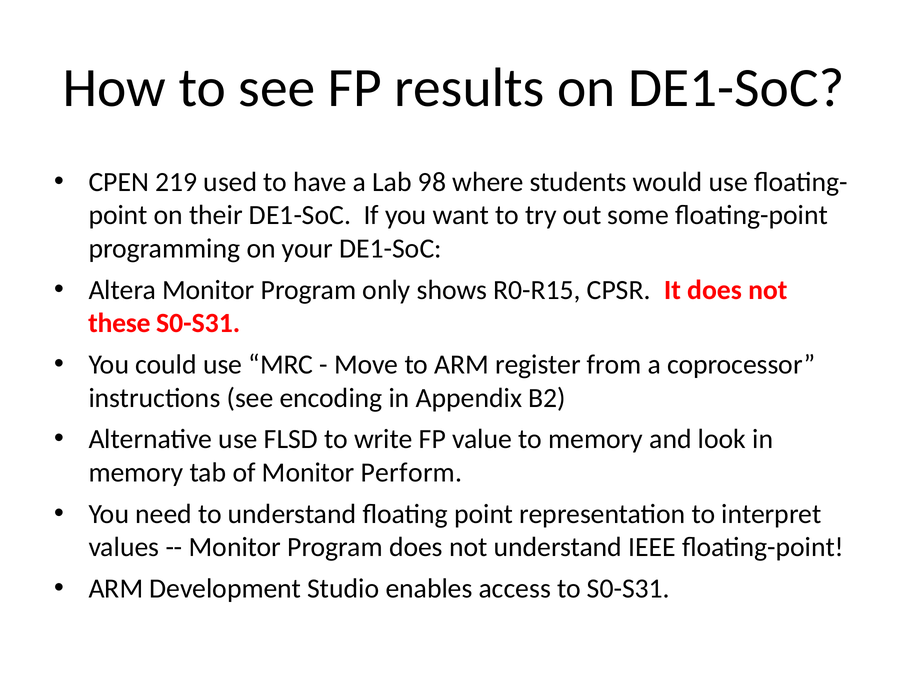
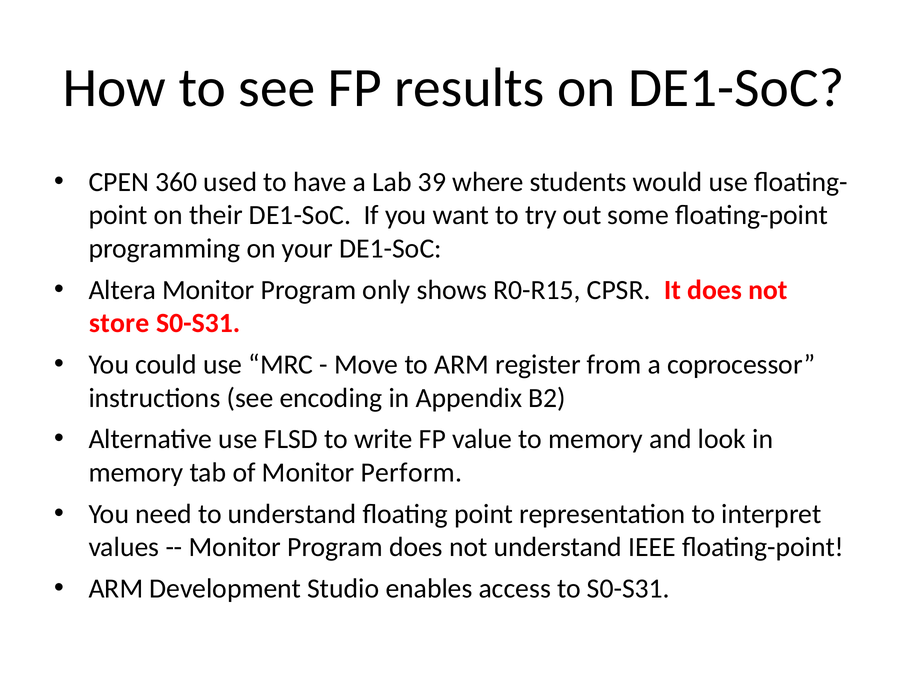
219: 219 -> 360
98: 98 -> 39
these: these -> store
